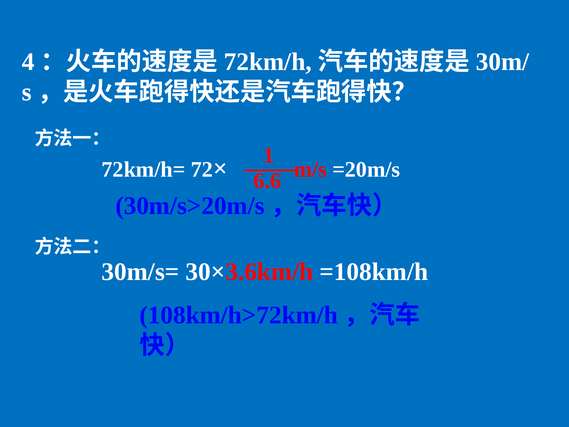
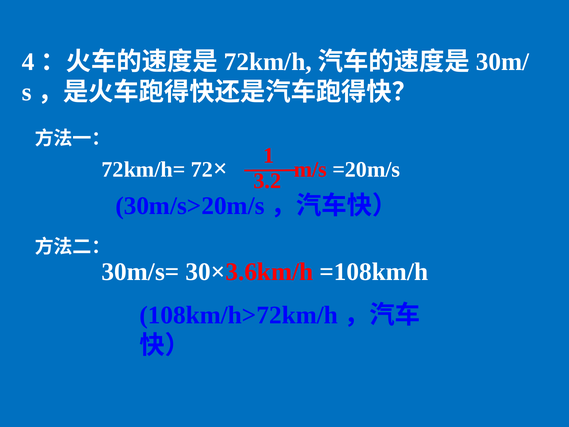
6.6: 6.6 -> 3.2
